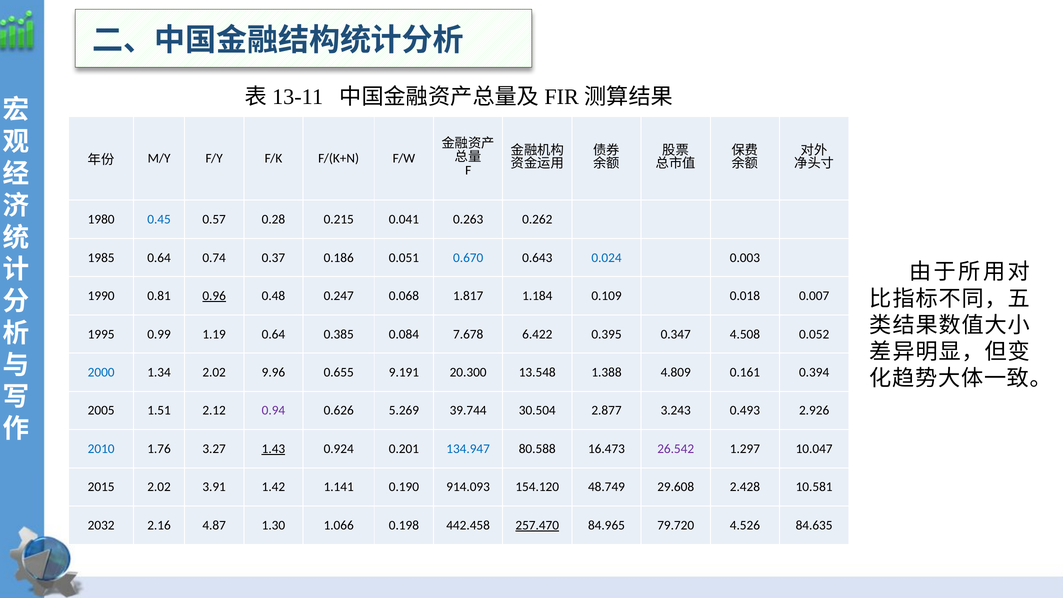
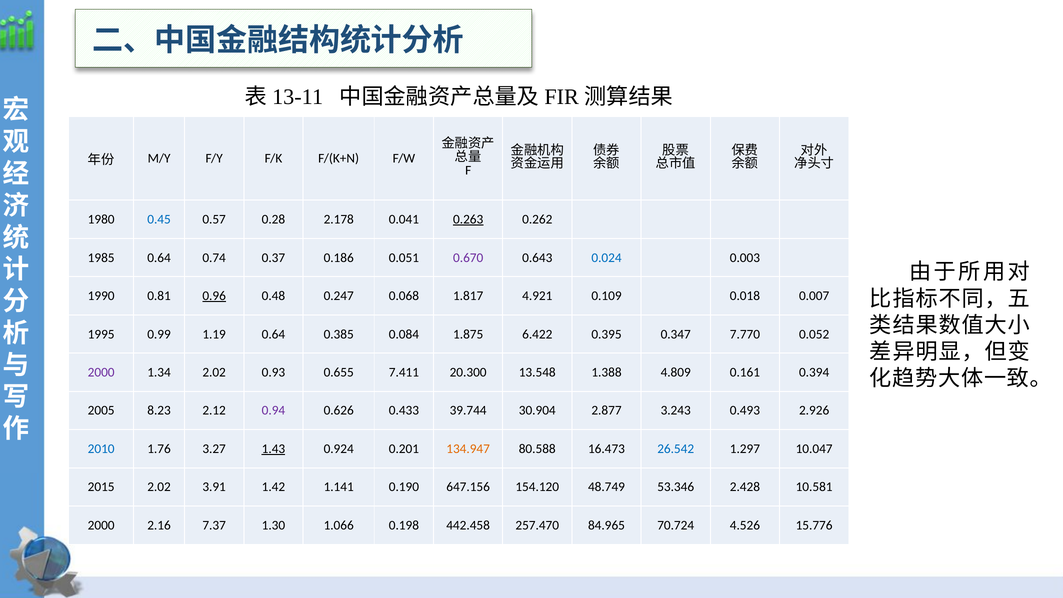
0.215: 0.215 -> 2.178
0.263 underline: none -> present
0.670 colour: blue -> purple
1.184: 1.184 -> 4.921
7.678: 7.678 -> 1.875
4.508: 4.508 -> 7.770
2000 at (101, 372) colour: blue -> purple
9.96: 9.96 -> 0.93
9.191: 9.191 -> 7.411
1.51: 1.51 -> 8.23
5.269: 5.269 -> 0.433
30.504: 30.504 -> 30.904
134.947 colour: blue -> orange
26.542 colour: purple -> blue
914.093: 914.093 -> 647.156
29.608: 29.608 -> 53.346
2032 at (101, 525): 2032 -> 2000
4.87: 4.87 -> 7.37
257.470 underline: present -> none
79.720: 79.720 -> 70.724
84.635: 84.635 -> 15.776
